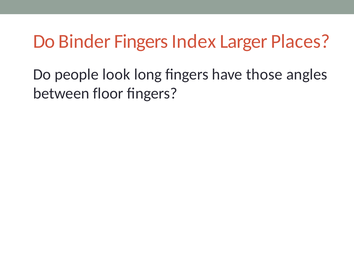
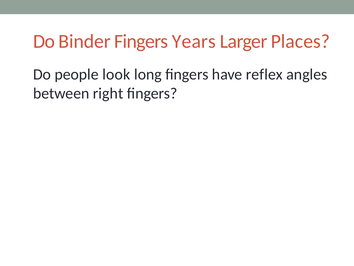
Index: Index -> Years
those: those -> reflex
floor: floor -> right
